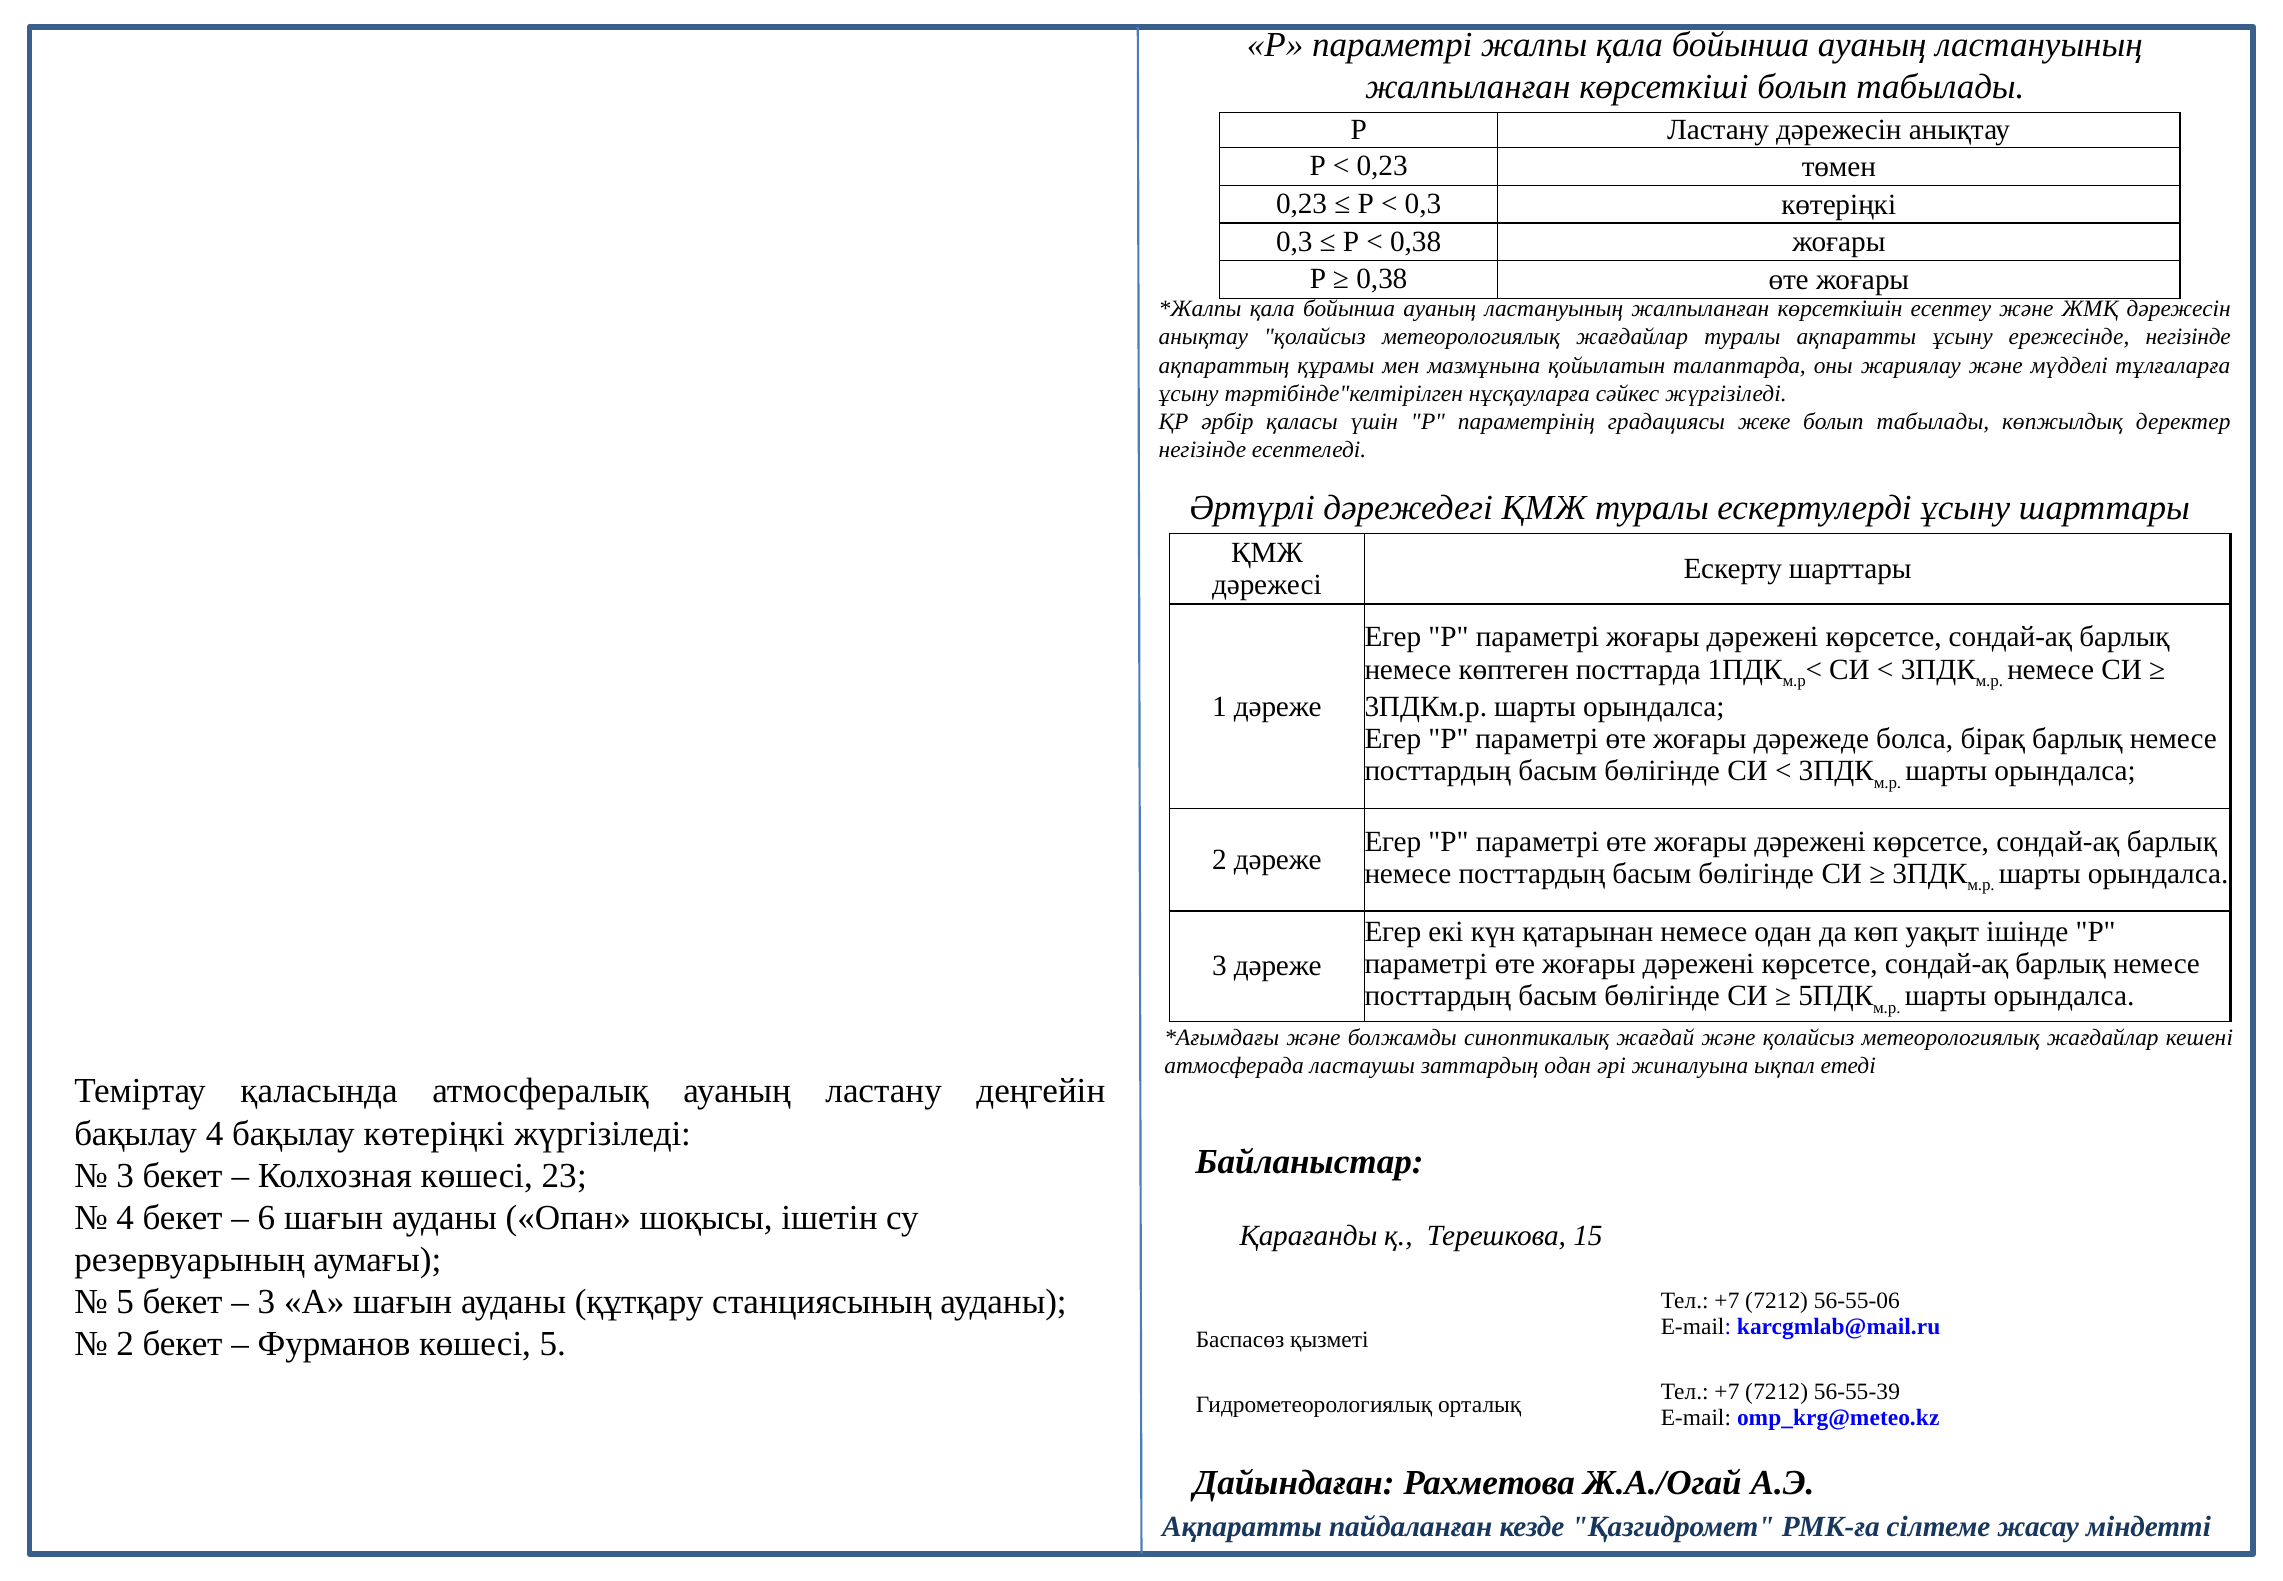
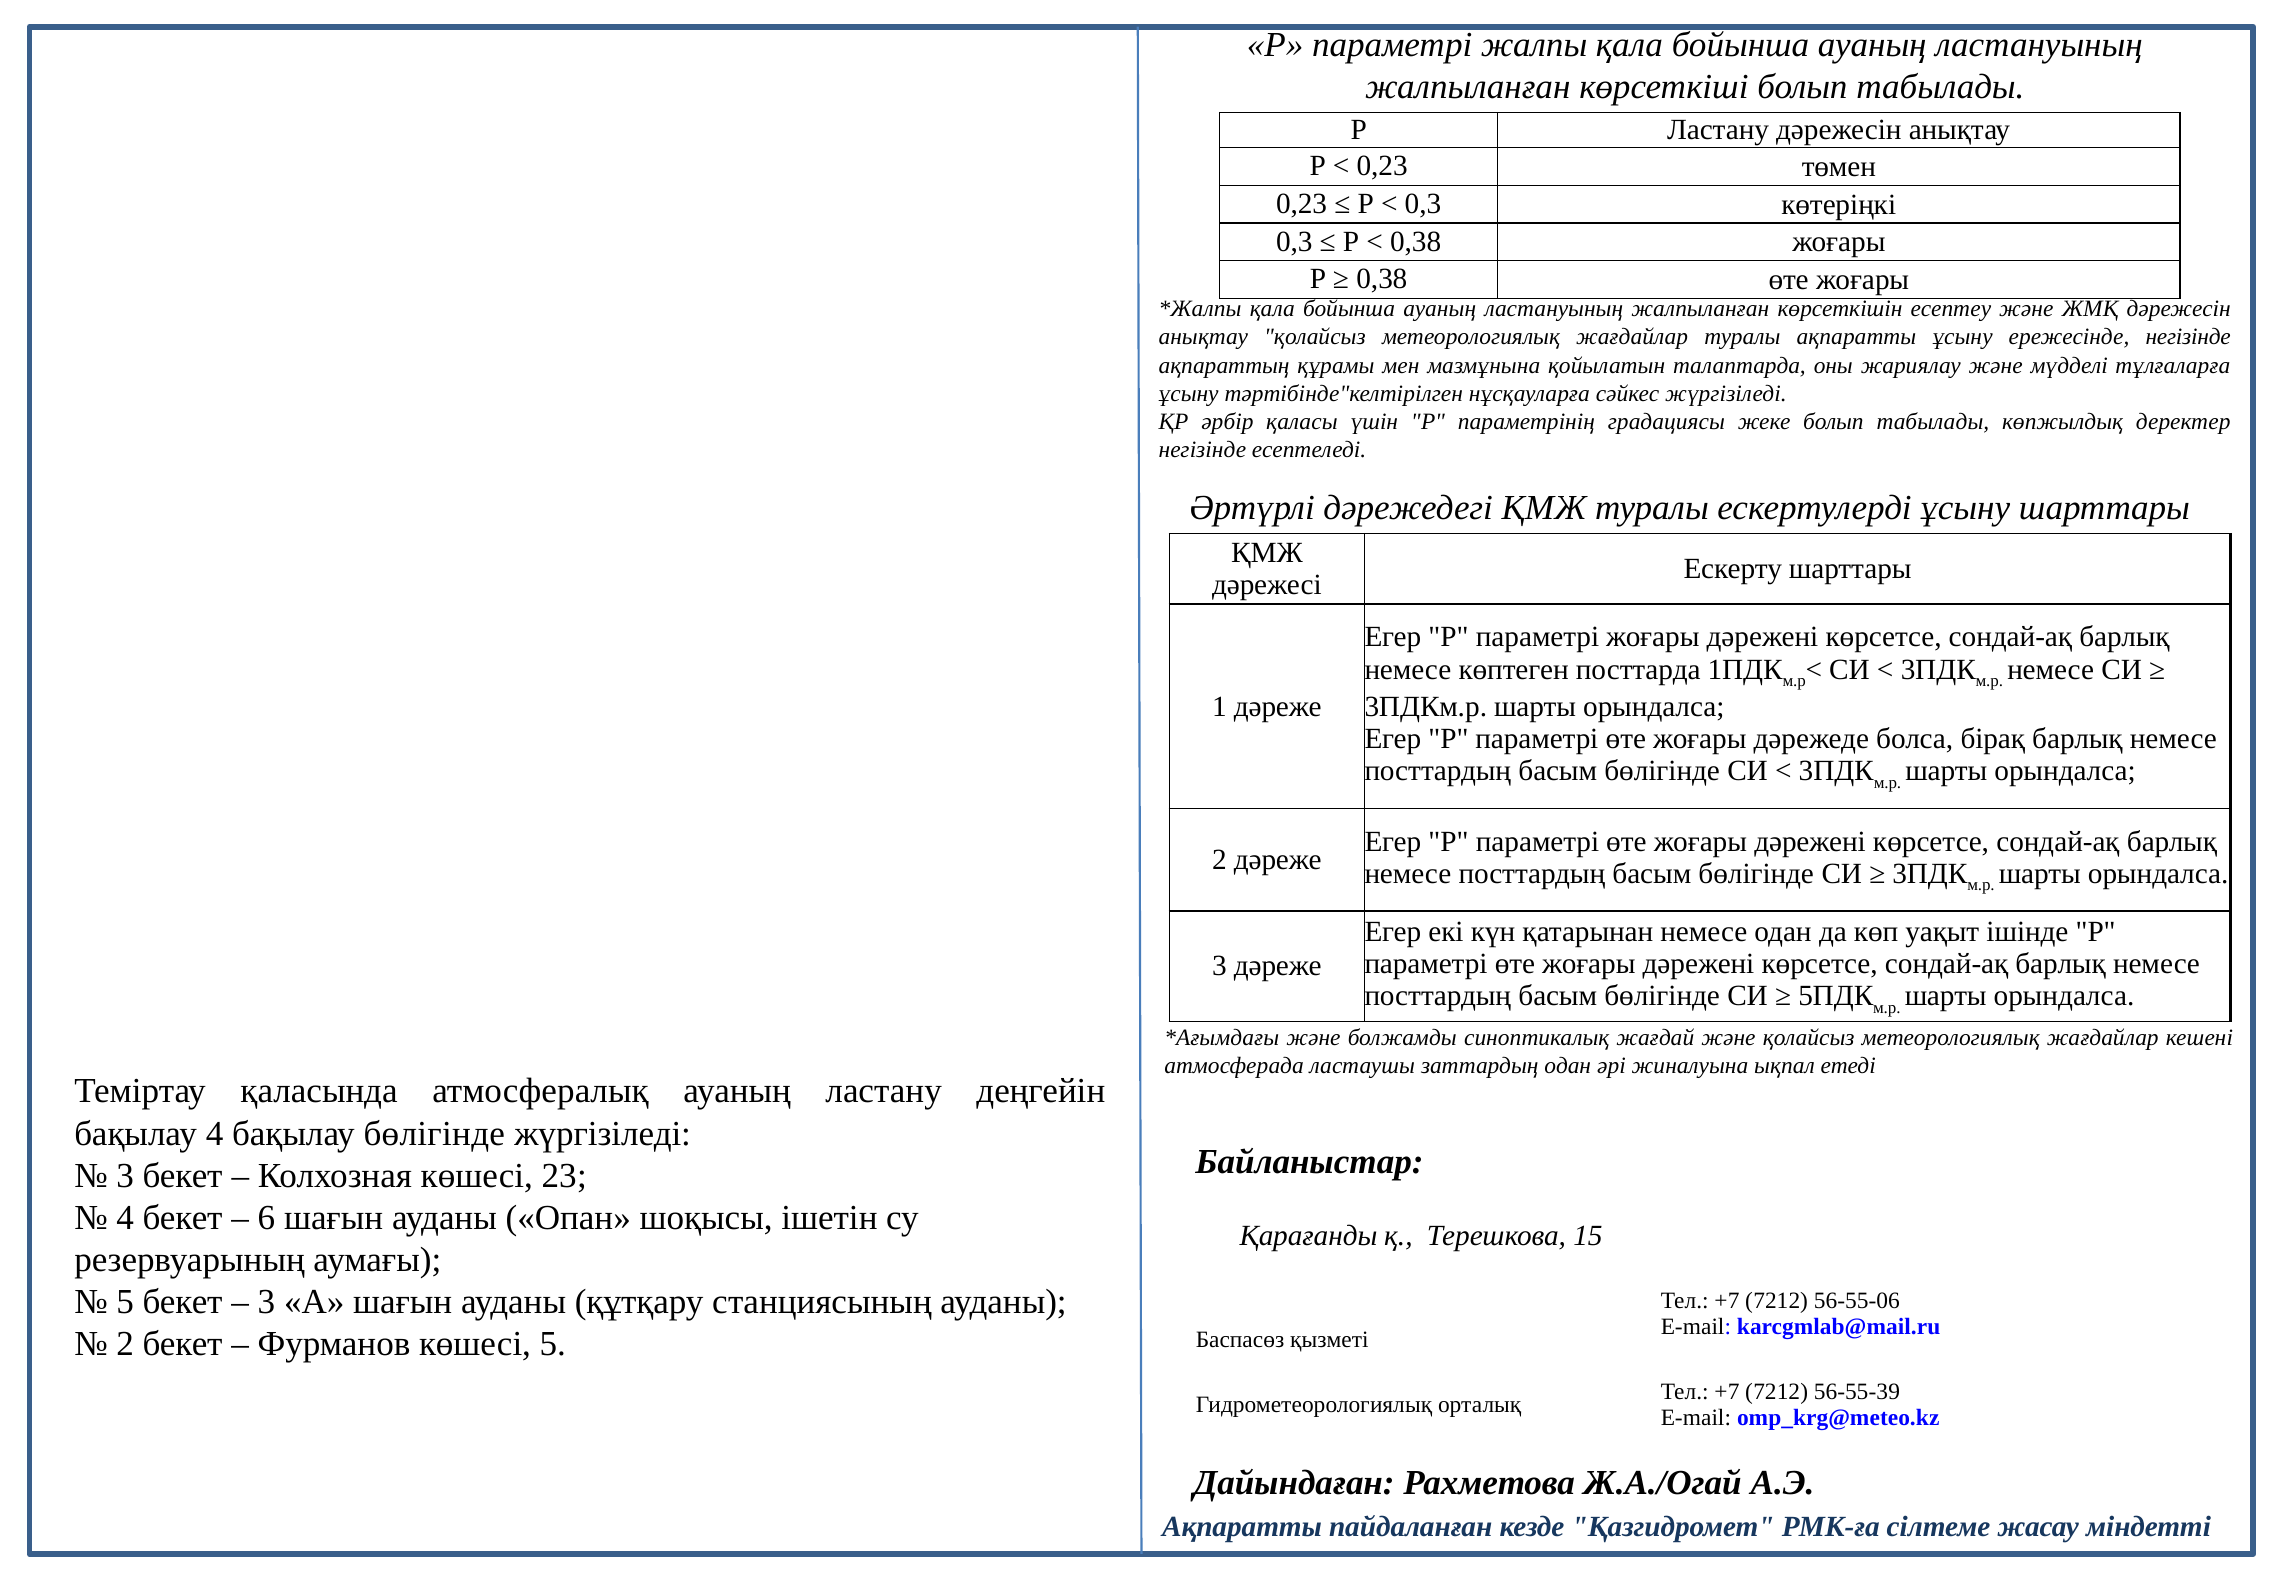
бақылау көтеріңкі: көтеріңкі -> бөлігінде
